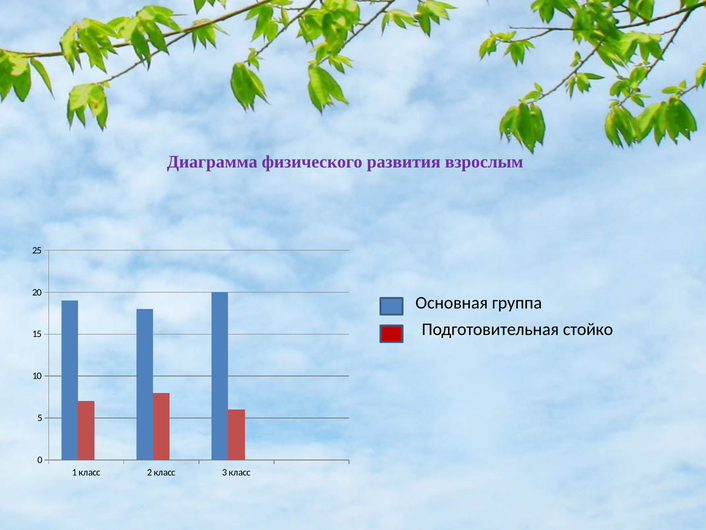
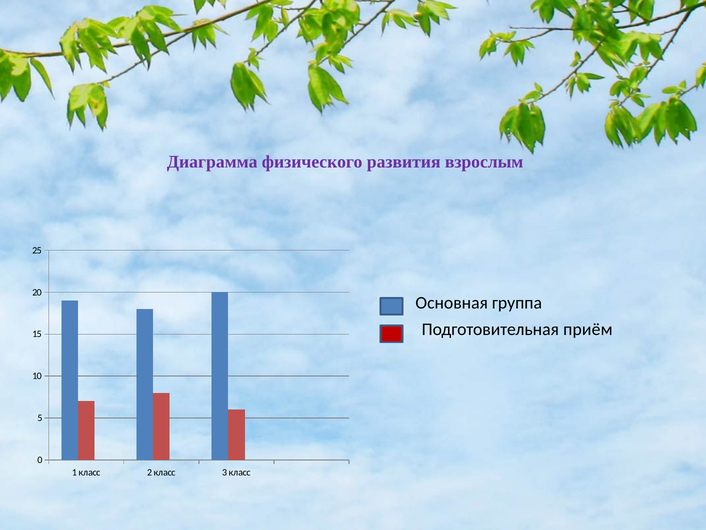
стойко: стойко -> приём
